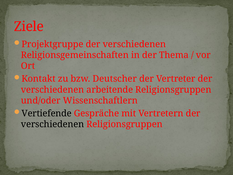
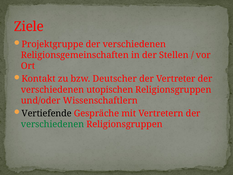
Thema: Thema -> Stellen
arbeitende: arbeitende -> utopischen
verschiedenen at (53, 124) colour: black -> green
